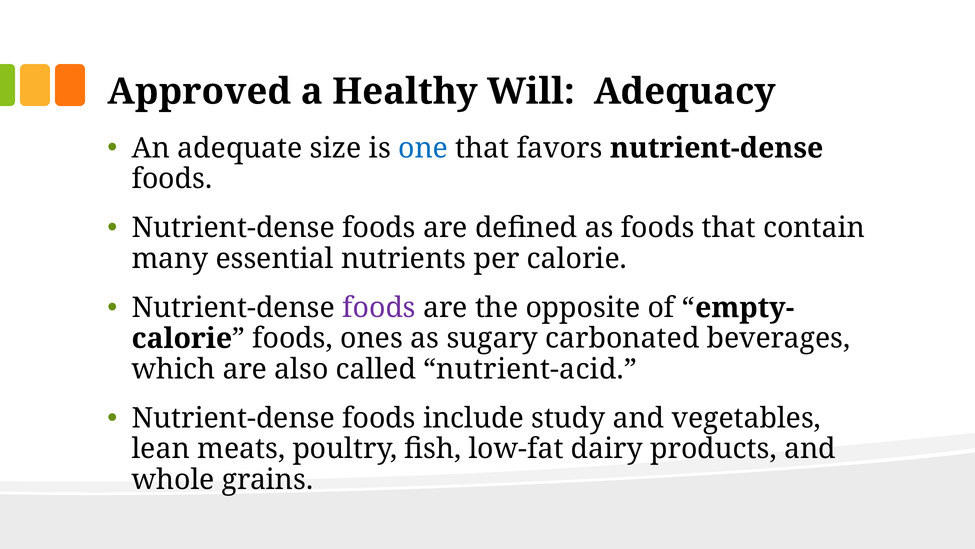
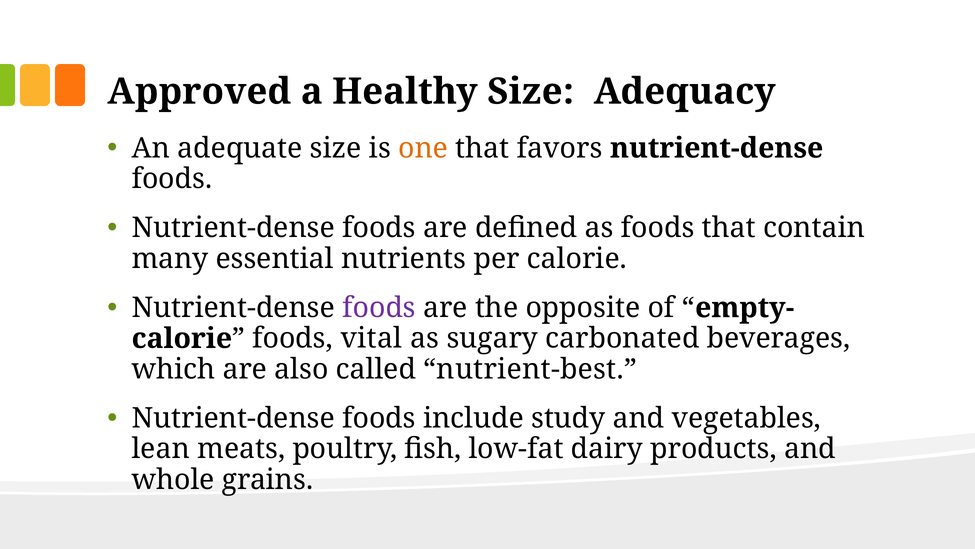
Healthy Will: Will -> Size
one colour: blue -> orange
ones: ones -> vital
nutrient-acid: nutrient-acid -> nutrient-best
